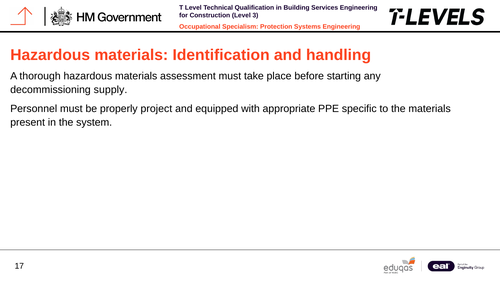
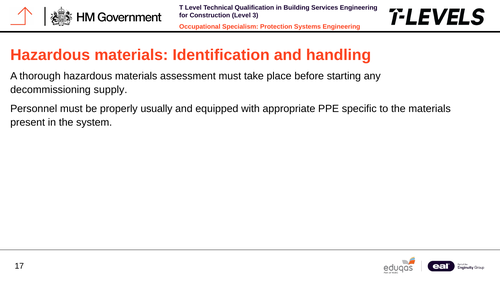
project: project -> usually
